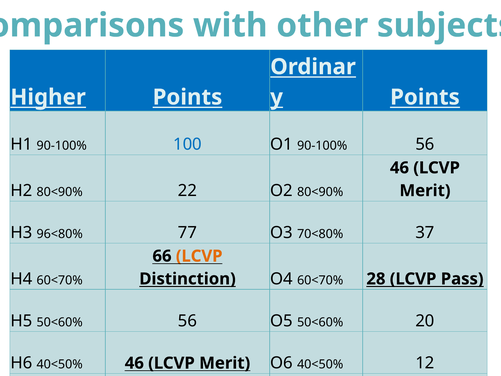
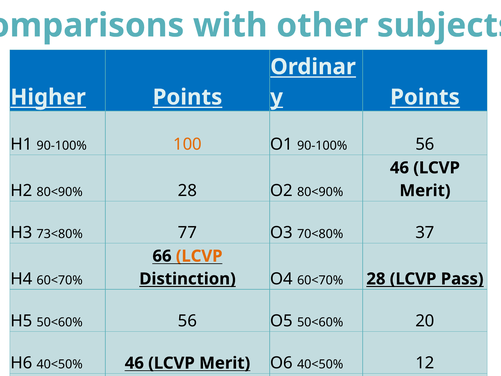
100 colour: blue -> orange
80<90% 22: 22 -> 28
96<80%: 96<80% -> 73<80%
